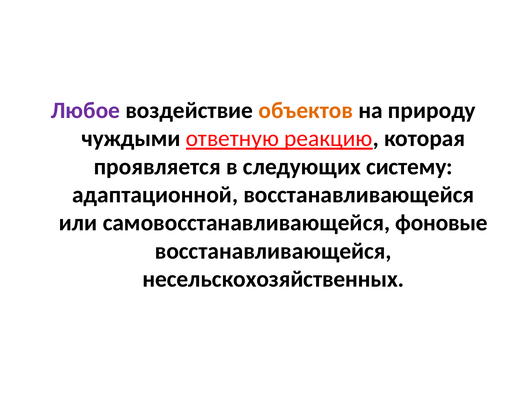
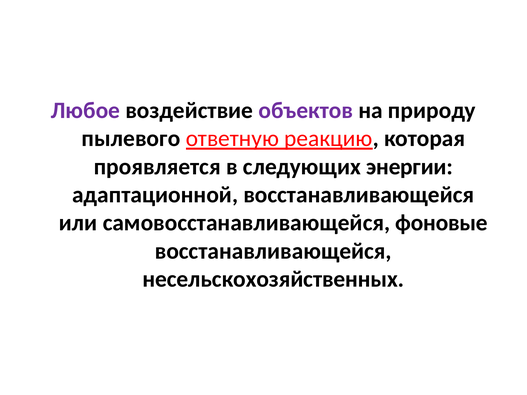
объектов colour: orange -> purple
чуждыми: чуждыми -> пылевого
систему: систему -> энергии
